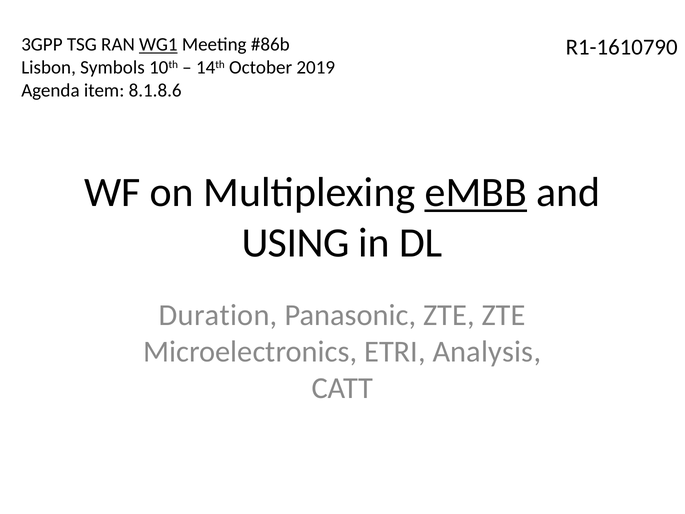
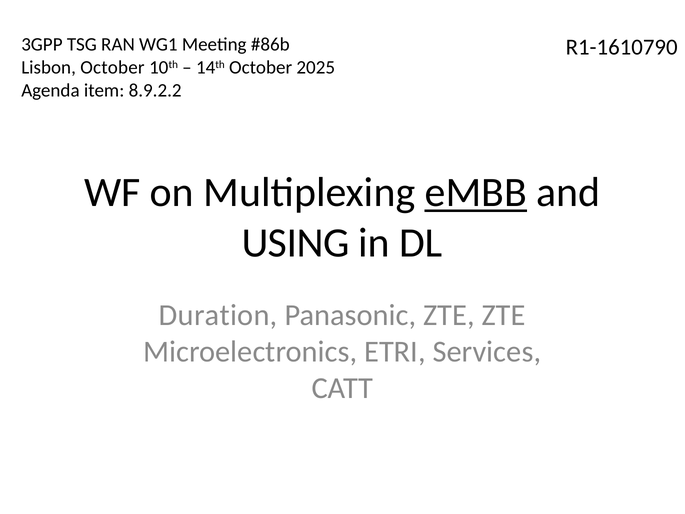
WG1 underline: present -> none
Lisbon Symbols: Symbols -> October
2019: 2019 -> 2025
8.1.8.6: 8.1.8.6 -> 8.9.2.2
Analysis: Analysis -> Services
